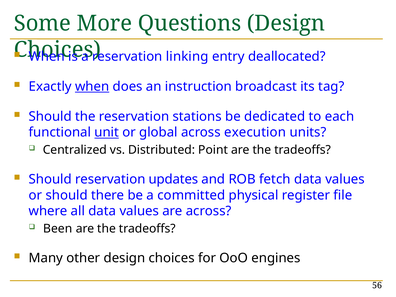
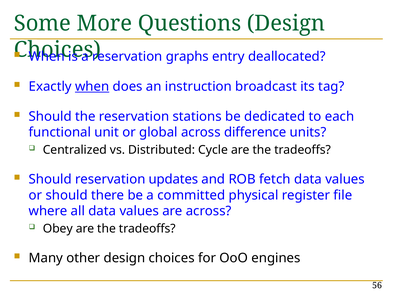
linking: linking -> graphs
unit underline: present -> none
execution: execution -> difference
Point: Point -> Cycle
Been: Been -> Obey
